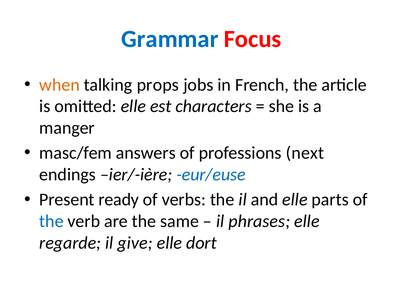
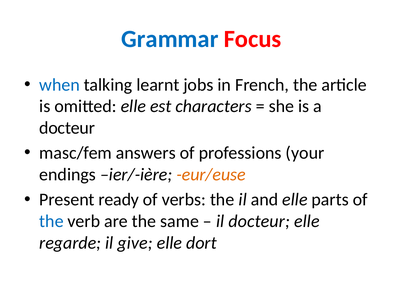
when colour: orange -> blue
props: props -> learnt
manger at (67, 128): manger -> docteur
next: next -> your
eur/euse colour: blue -> orange
il phrases: phrases -> docteur
